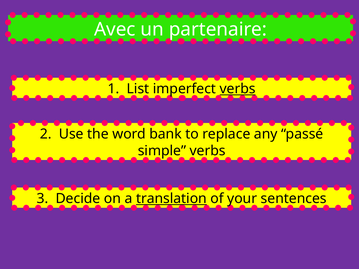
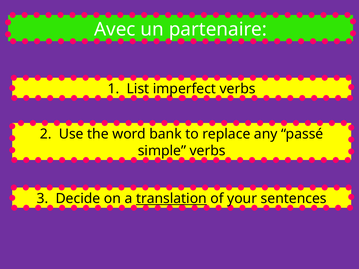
verbs at (238, 89) underline: present -> none
